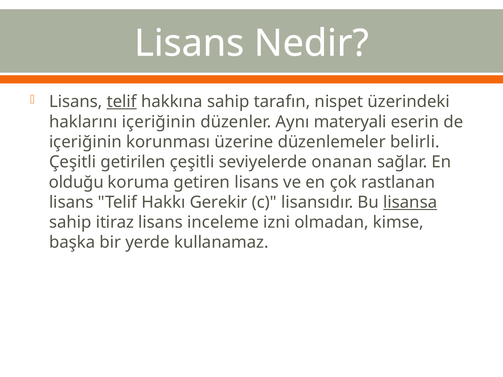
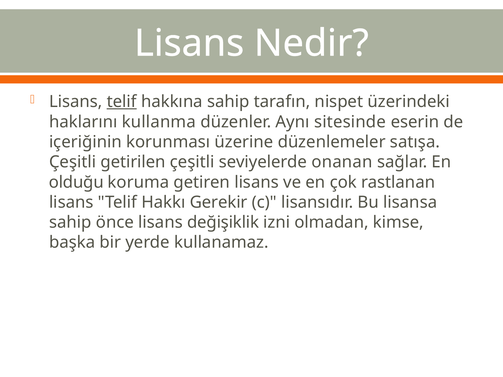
haklarını içeriğinin: içeriğinin -> kullanma
materyali: materyali -> sitesinde
belirli: belirli -> satışa
lisansa underline: present -> none
itiraz: itiraz -> önce
inceleme: inceleme -> değişiklik
